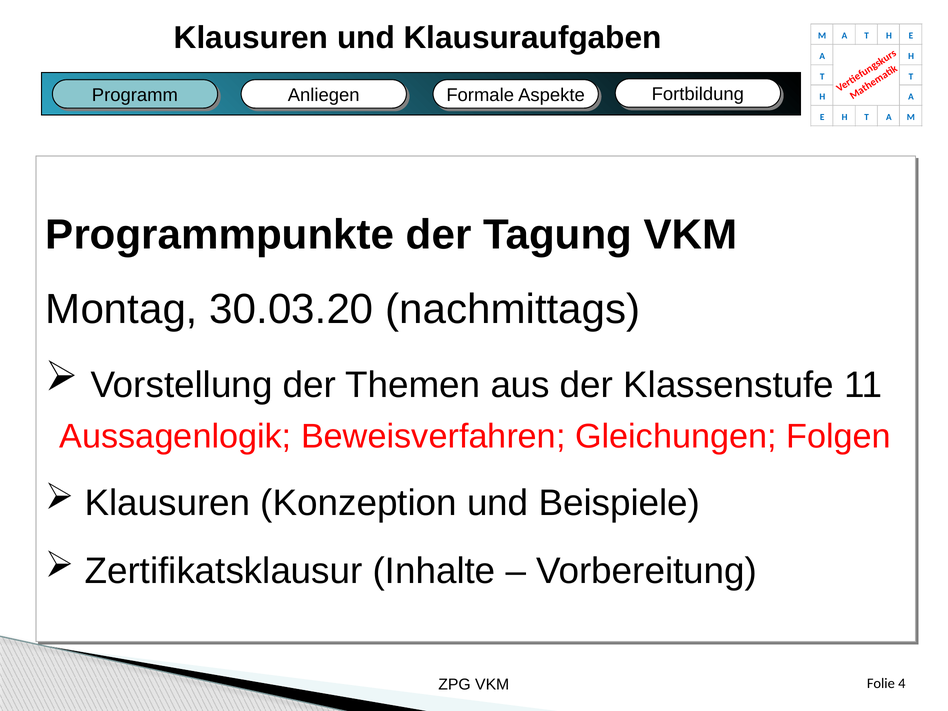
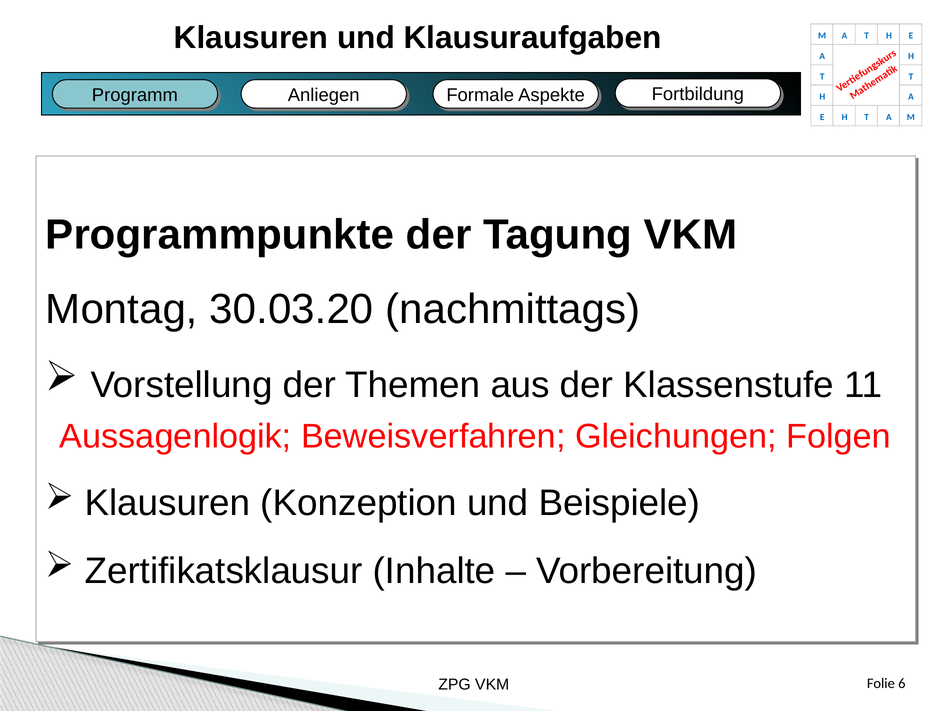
4: 4 -> 6
